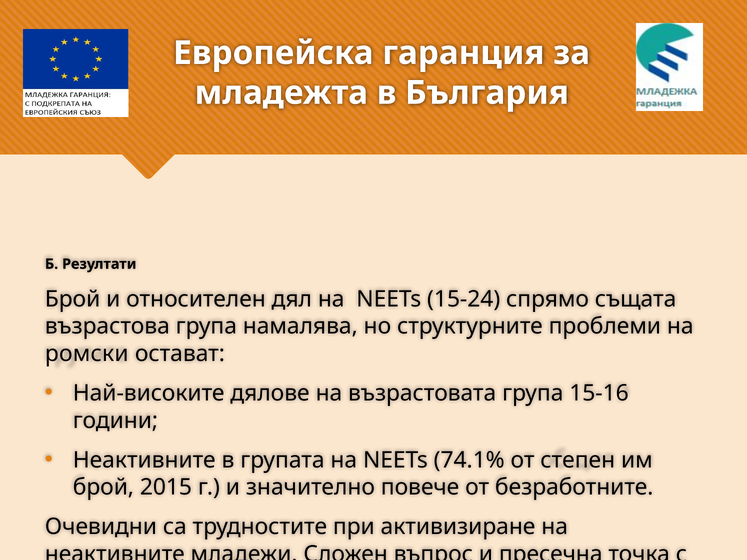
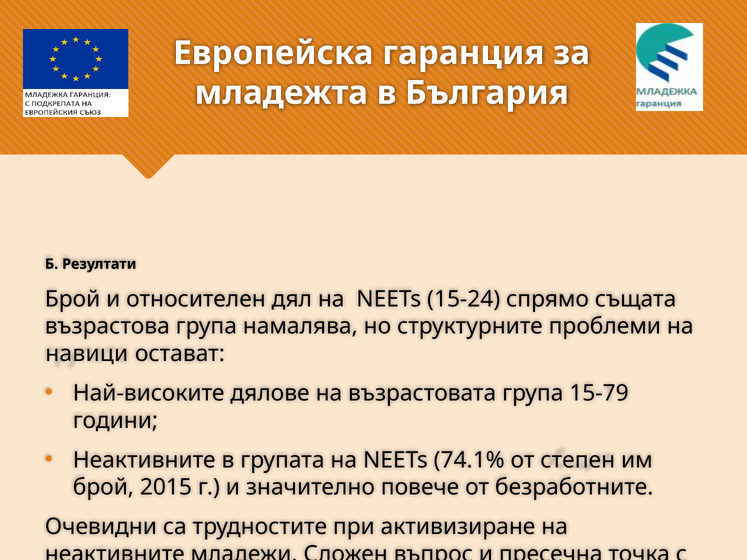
ромски: ромски -> навици
15-16: 15-16 -> 15-79
